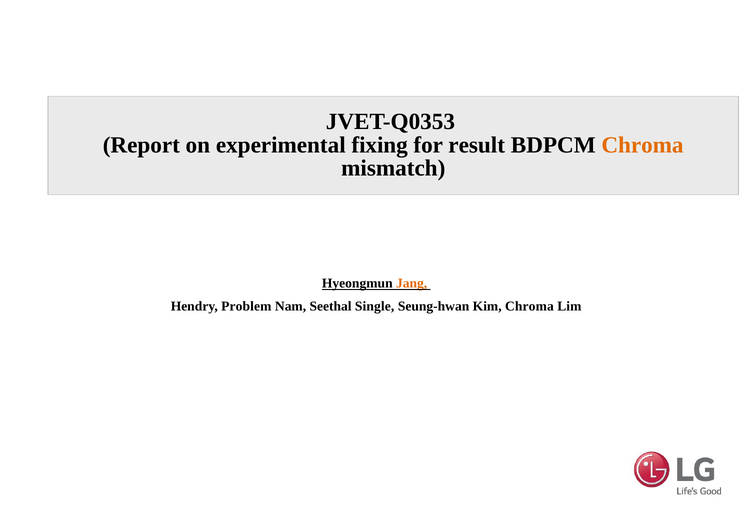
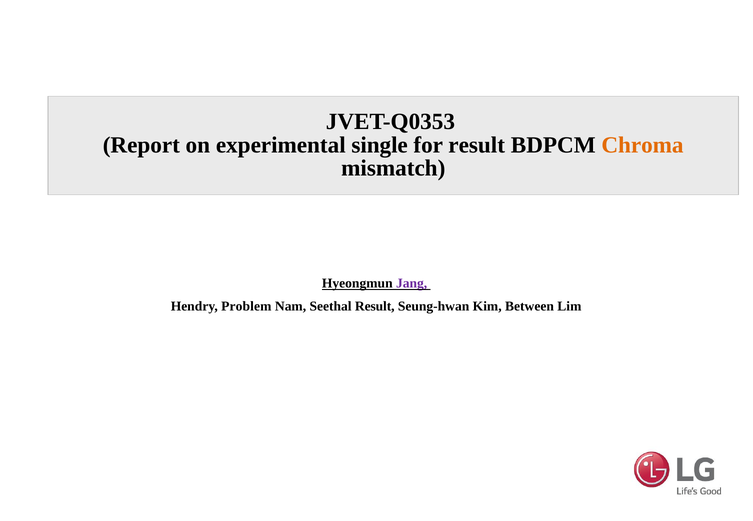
fixing: fixing -> single
Jang colour: orange -> purple
Seethal Single: Single -> Result
Kim Chroma: Chroma -> Between
